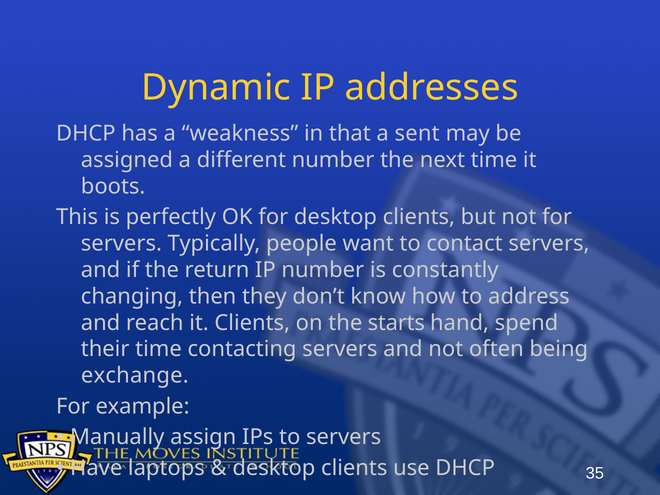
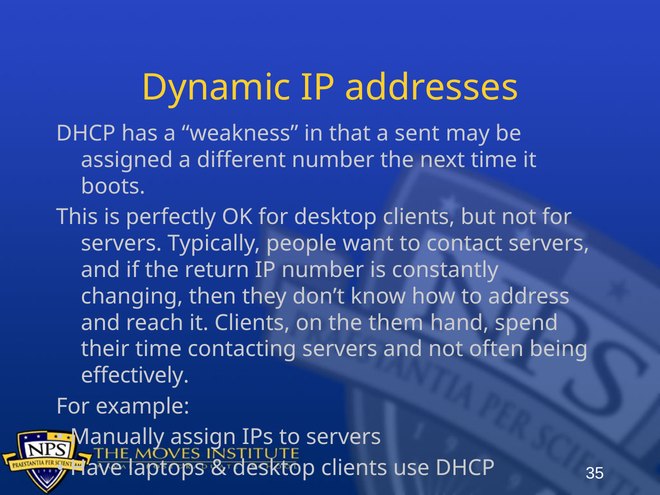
starts: starts -> them
exchange: exchange -> effectively
